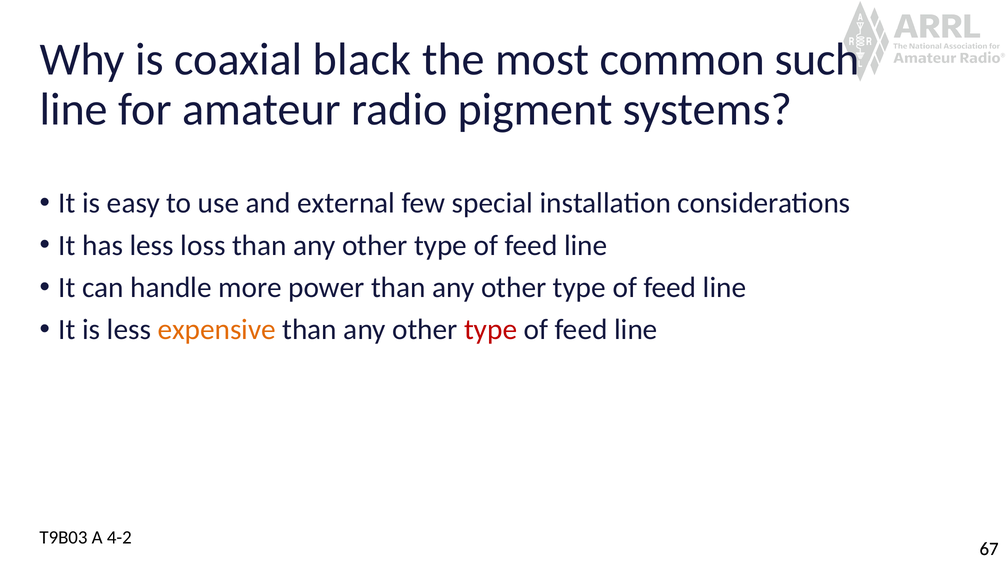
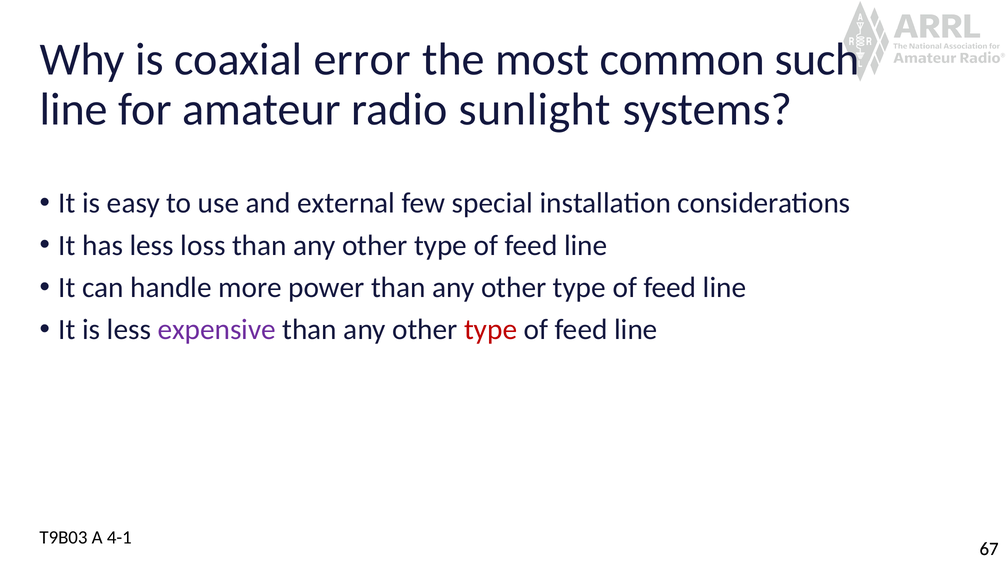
black: black -> error
pigment: pigment -> sunlight
expensive colour: orange -> purple
4-2: 4-2 -> 4-1
